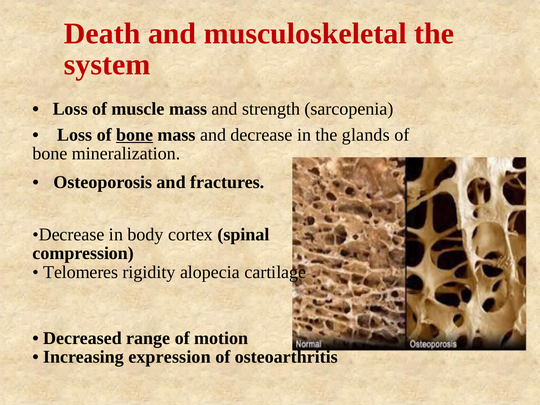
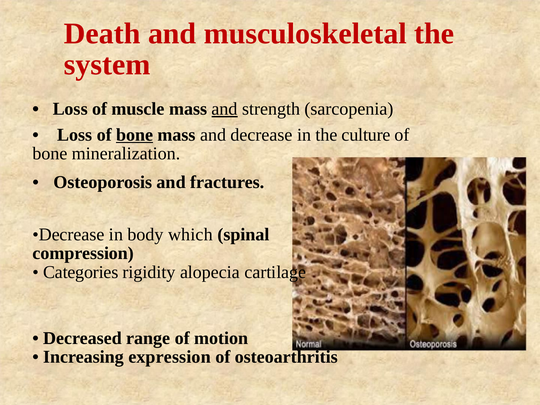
and at (225, 109) underline: none -> present
glands: glands -> culture
cortex: cortex -> which
Telomeres: Telomeres -> Categories
